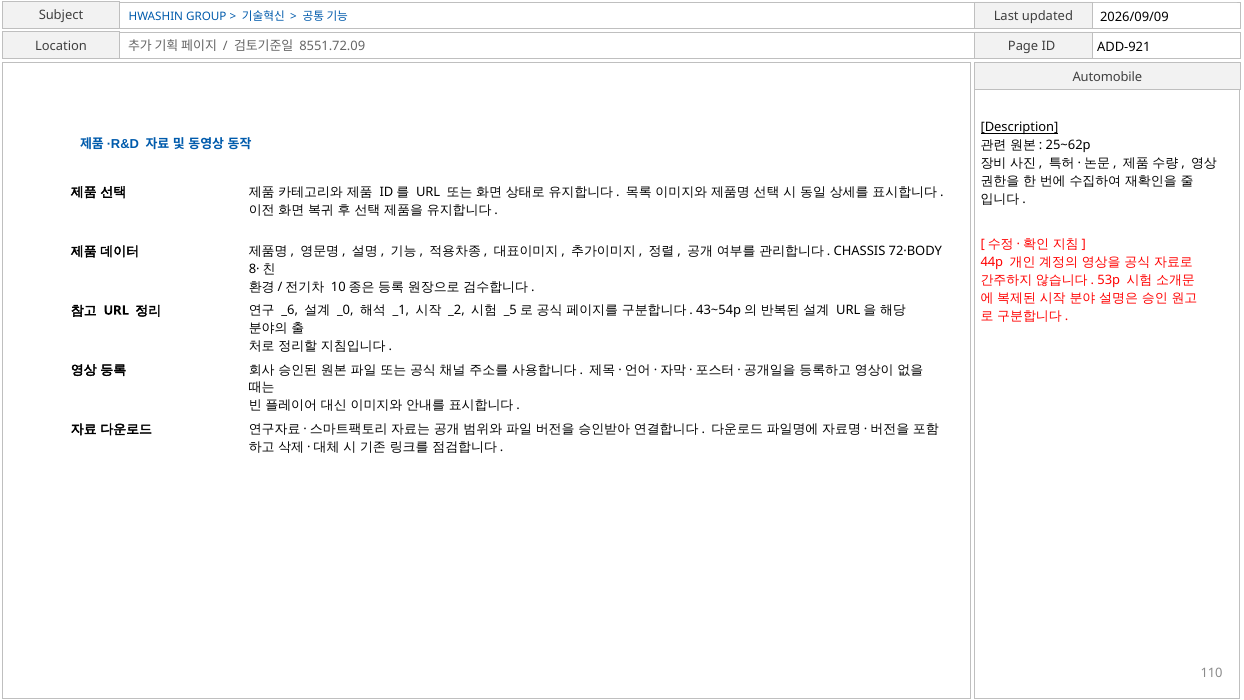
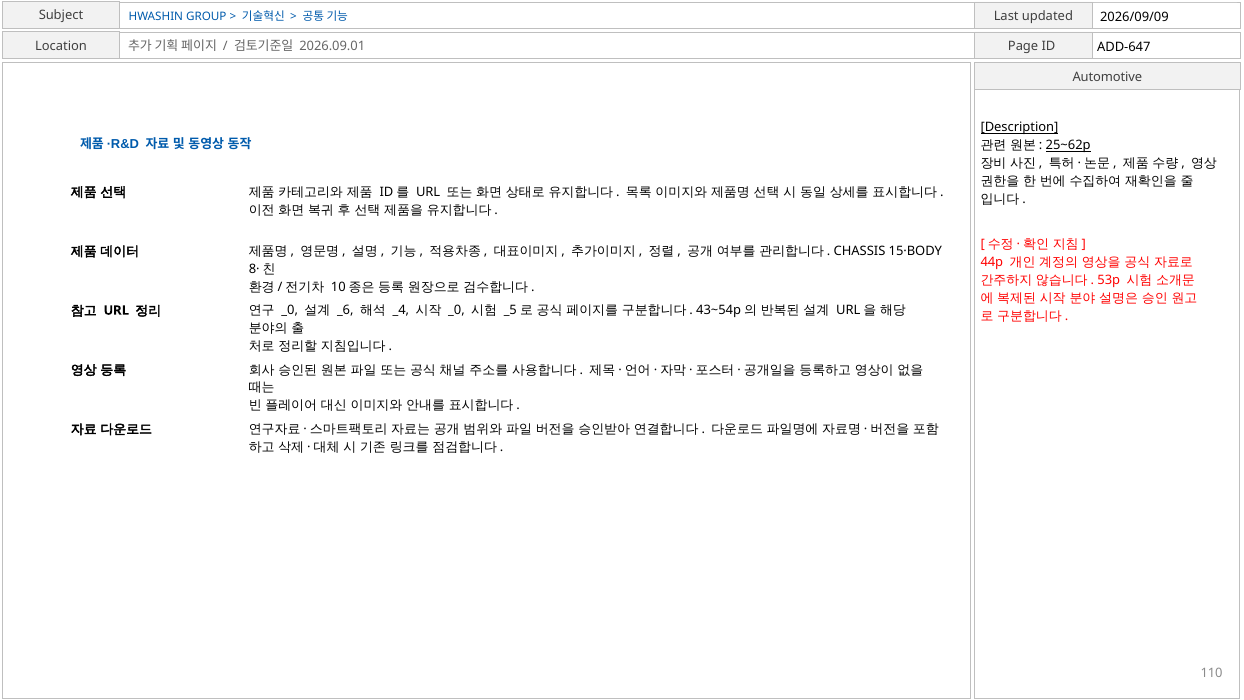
8551.72.09: 8551.72.09 -> 2026.09.01
ADD-921: ADD-921 -> ADD-647
Automobile: Automobile -> Automotive
25~62p underline: none -> present
72·BODY: 72·BODY -> 15·BODY
_6 at (290, 310): _6 -> _0
_0: _0 -> _6
_1: _1 -> _4
_2 at (457, 310): _2 -> _0
